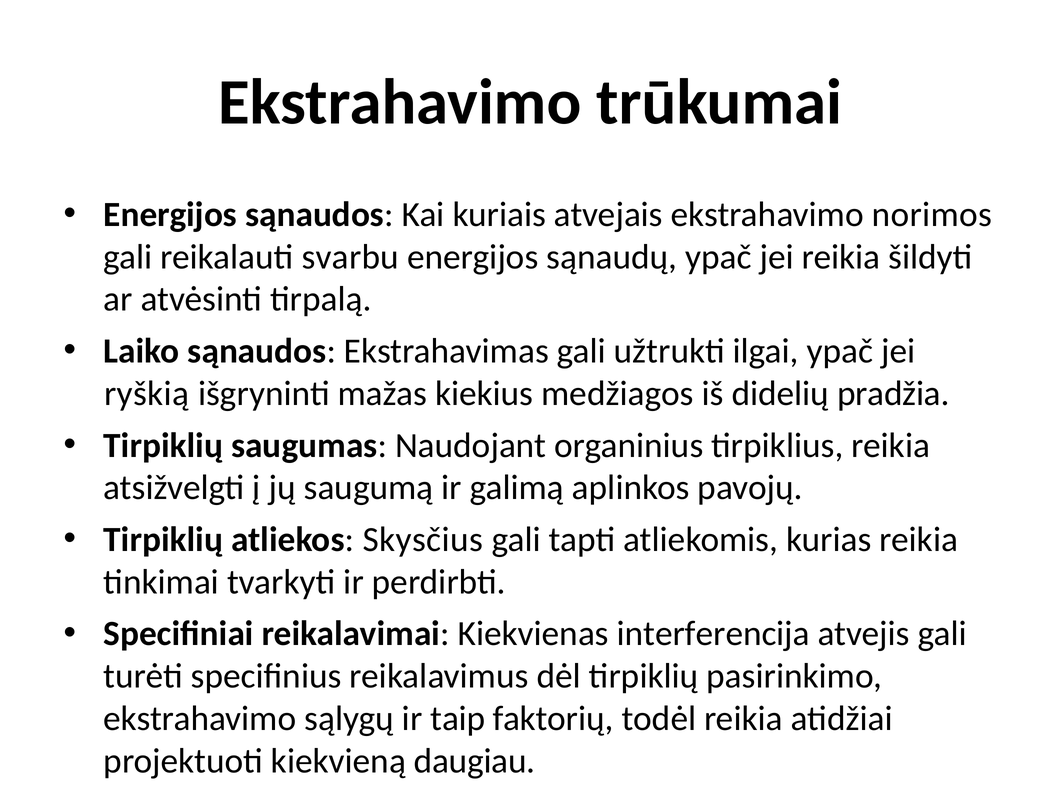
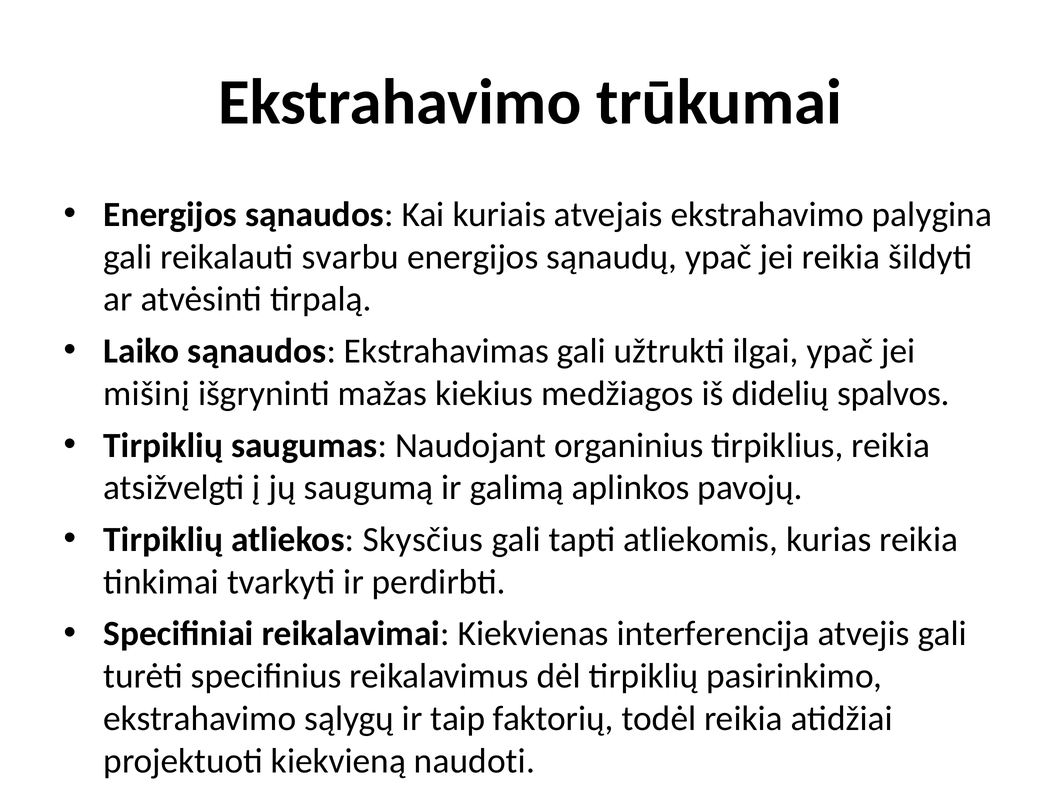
norimos: norimos -> palygina
ryškią: ryškią -> mišinį
pradžia: pradžia -> spalvos
daugiau: daugiau -> naudoti
